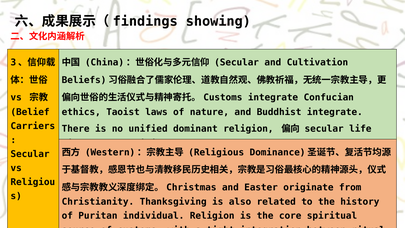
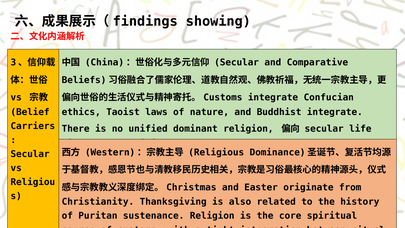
Cultivation: Cultivation -> Comparative
Puritan individual: individual -> sustenance
